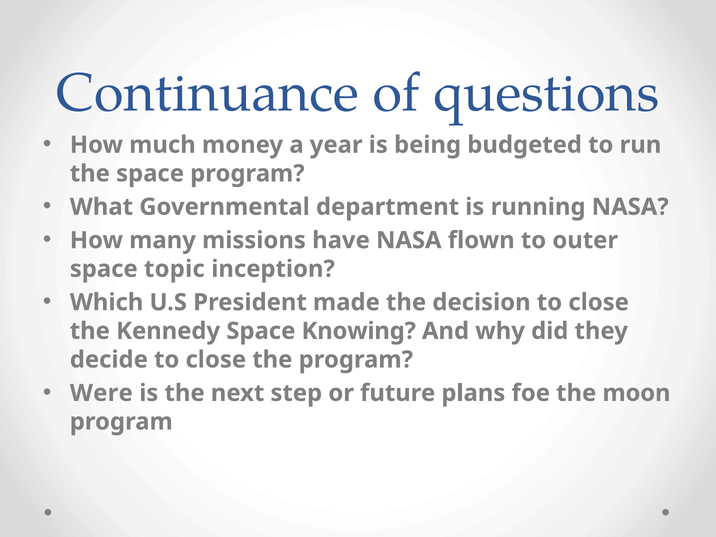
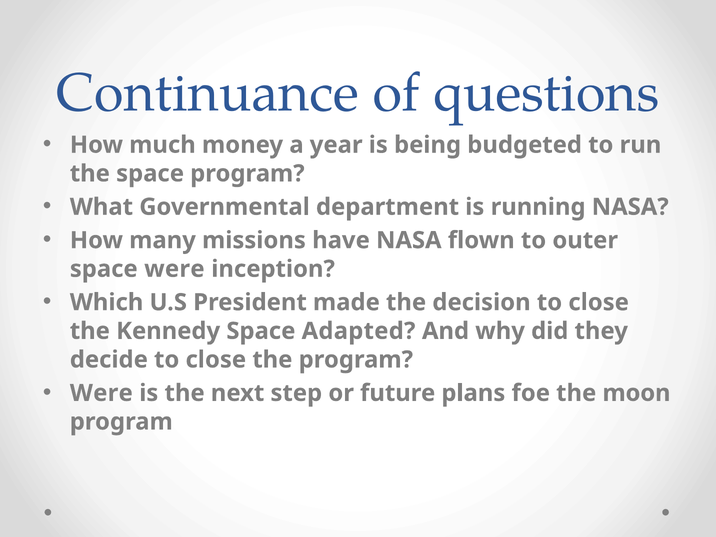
space topic: topic -> were
Knowing: Knowing -> Adapted
